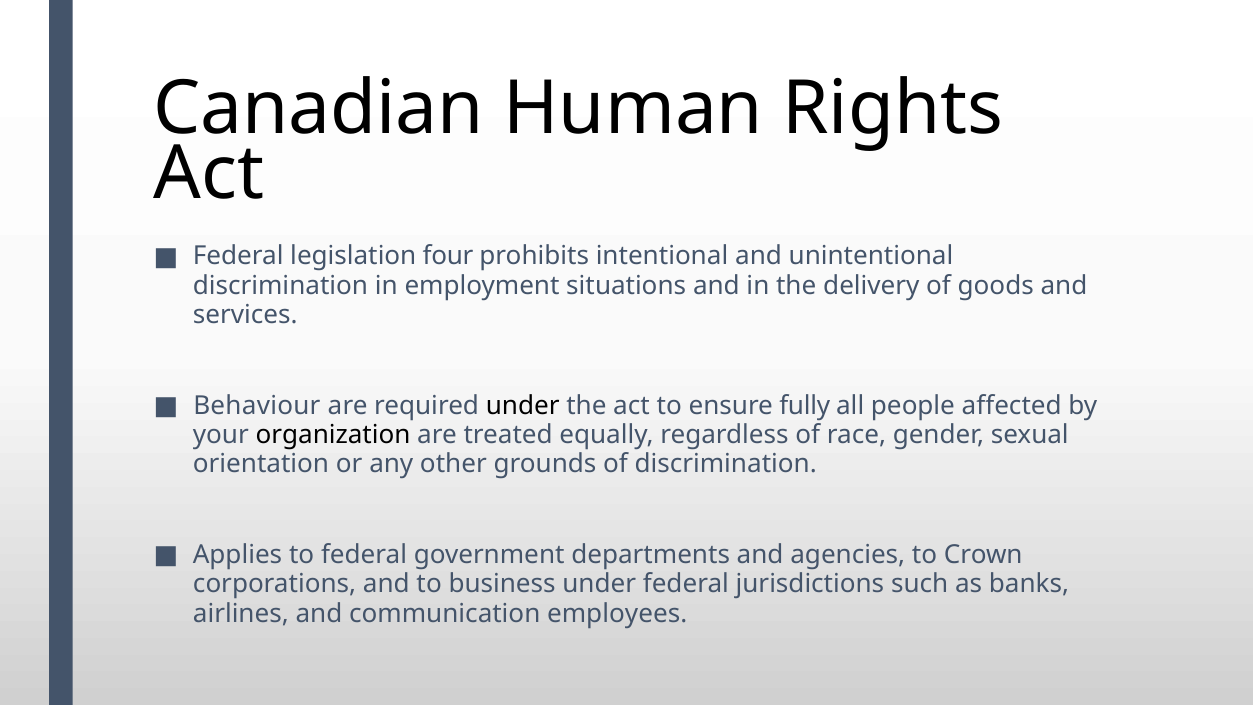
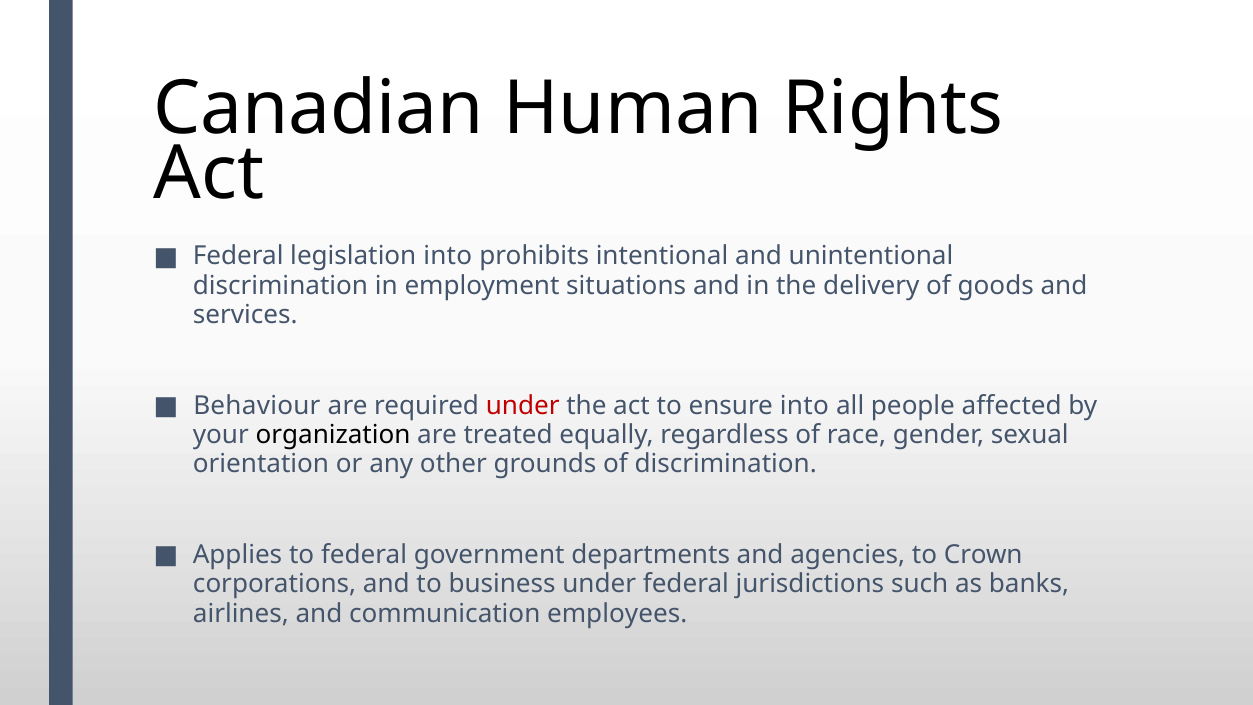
legislation four: four -> into
under at (523, 405) colour: black -> red
ensure fully: fully -> into
